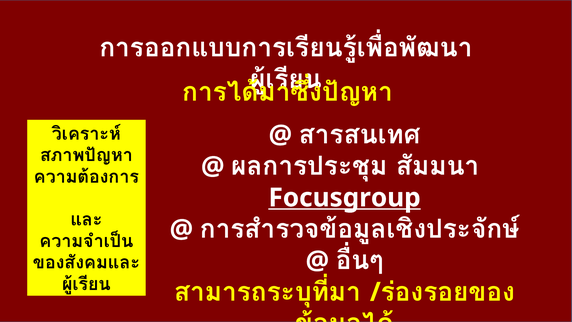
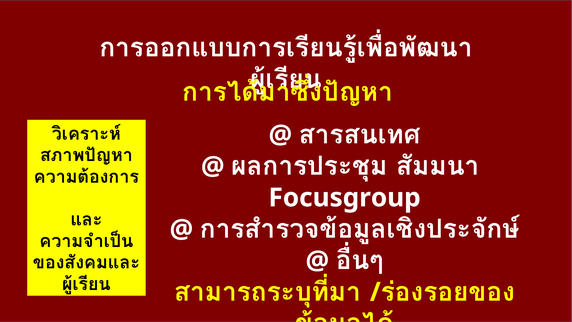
Focusgroup underline: present -> none
